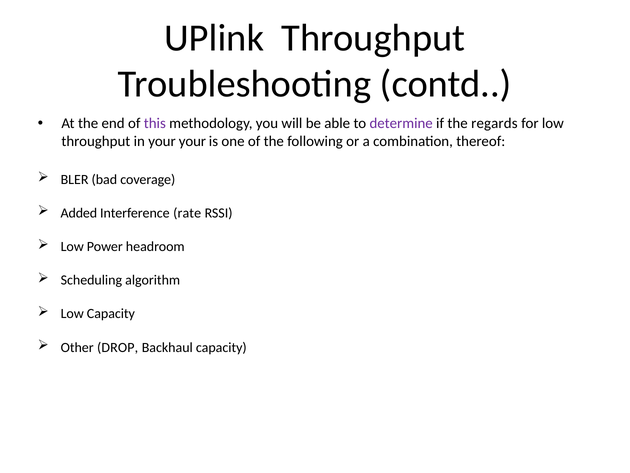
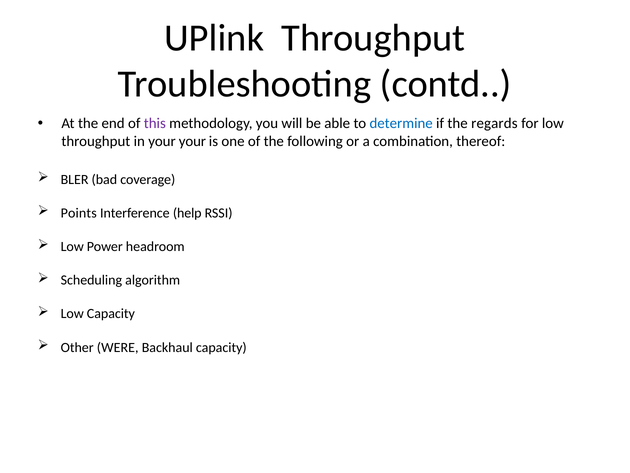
determine colour: purple -> blue
Added: Added -> Points
rate: rate -> help
DROP: DROP -> WERE
